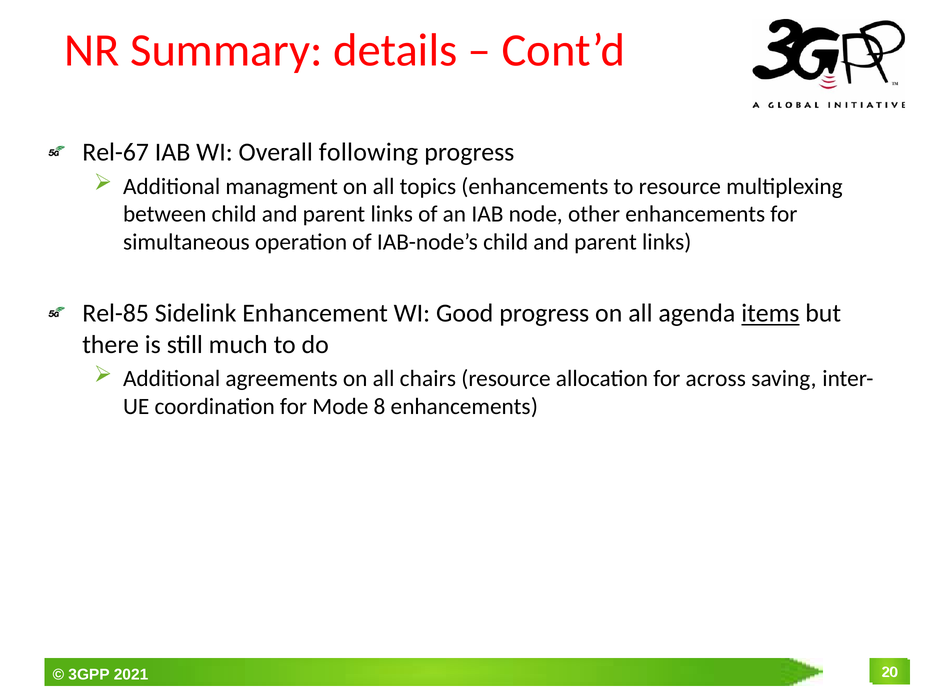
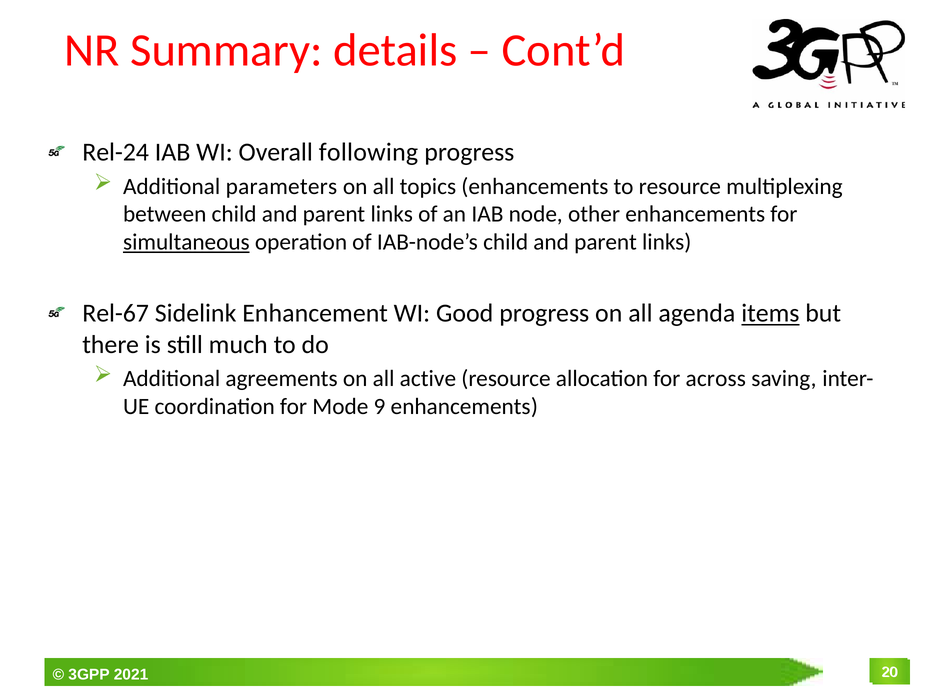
Rel-67: Rel-67 -> Rel-24
managment: managment -> parameters
simultaneous underline: none -> present
Rel-85: Rel-85 -> Rel-67
chairs: chairs -> active
8: 8 -> 9
